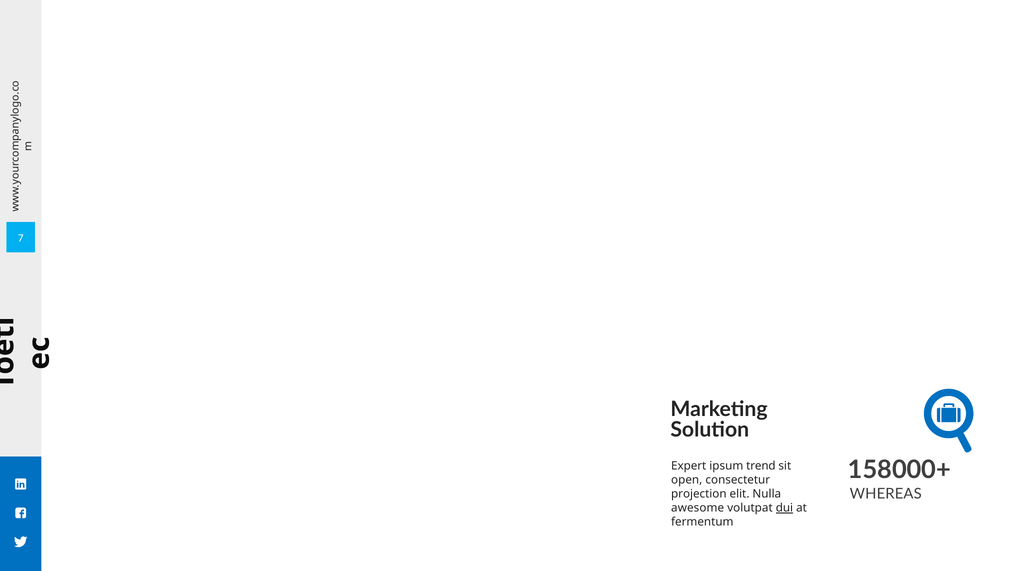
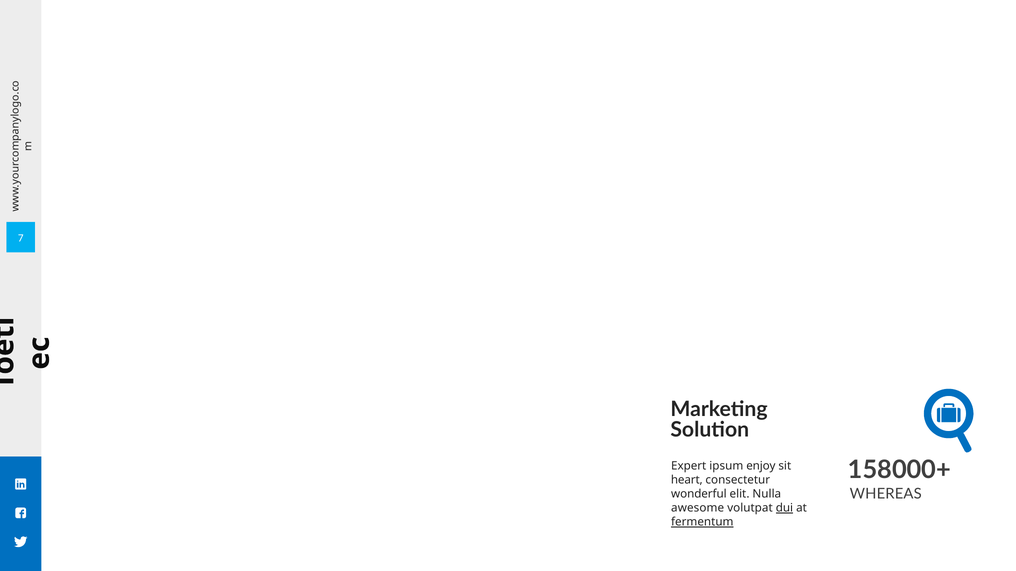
trend: trend -> enjoy
open: open -> heart
projection: projection -> wonderful
fermentum underline: none -> present
